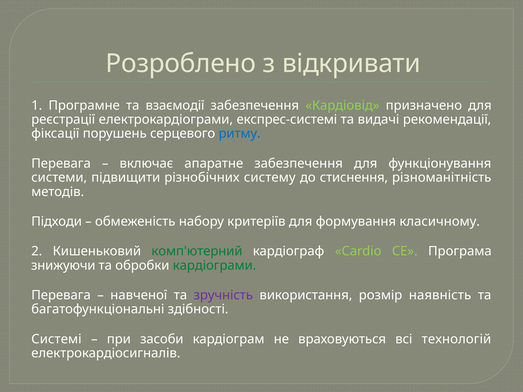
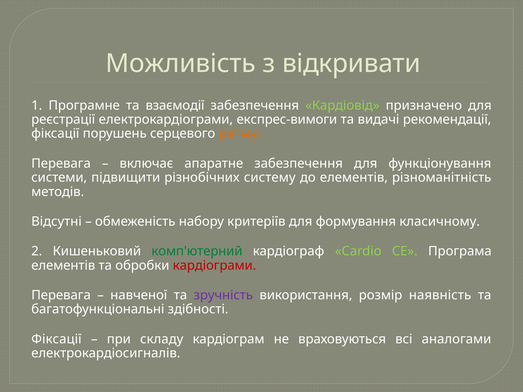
Розроблено: Розроблено -> Можливість
експрес-системі: експрес-системі -> експрес-вимоги
ритму colour: blue -> orange
до стиснення: стиснення -> елементів
Підходи: Підходи -> Відсутні
знижуючи at (63, 266): знижуючи -> елементів
кардіограми colour: green -> red
Системі at (56, 339): Системі -> Фіксації
засоби: засоби -> складу
технологій: технологій -> аналогами
